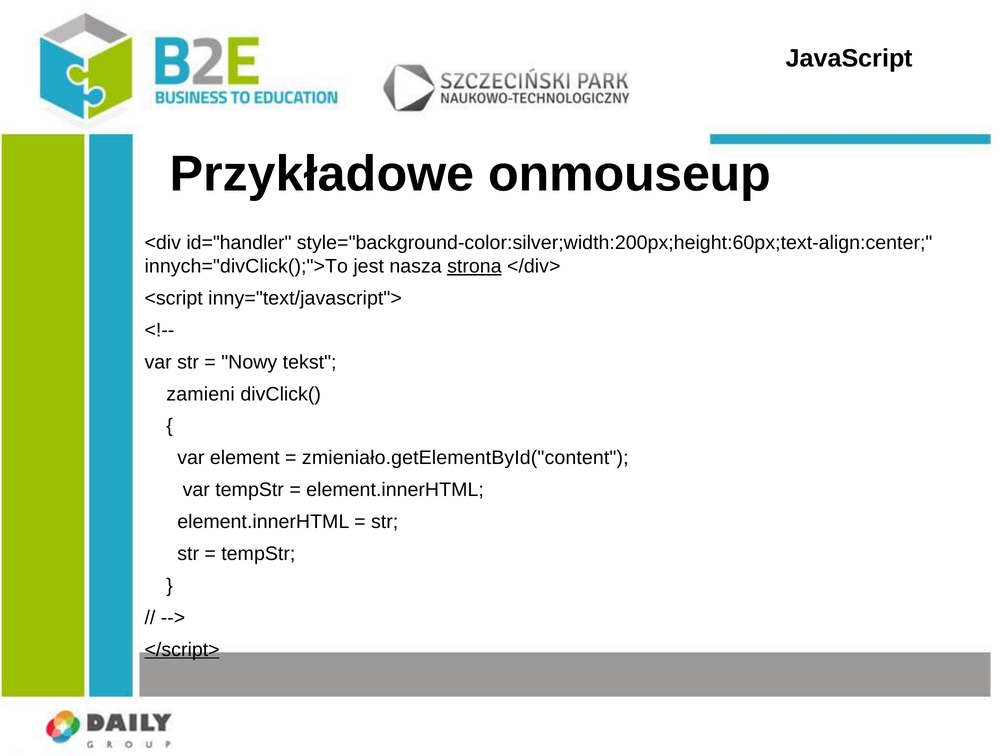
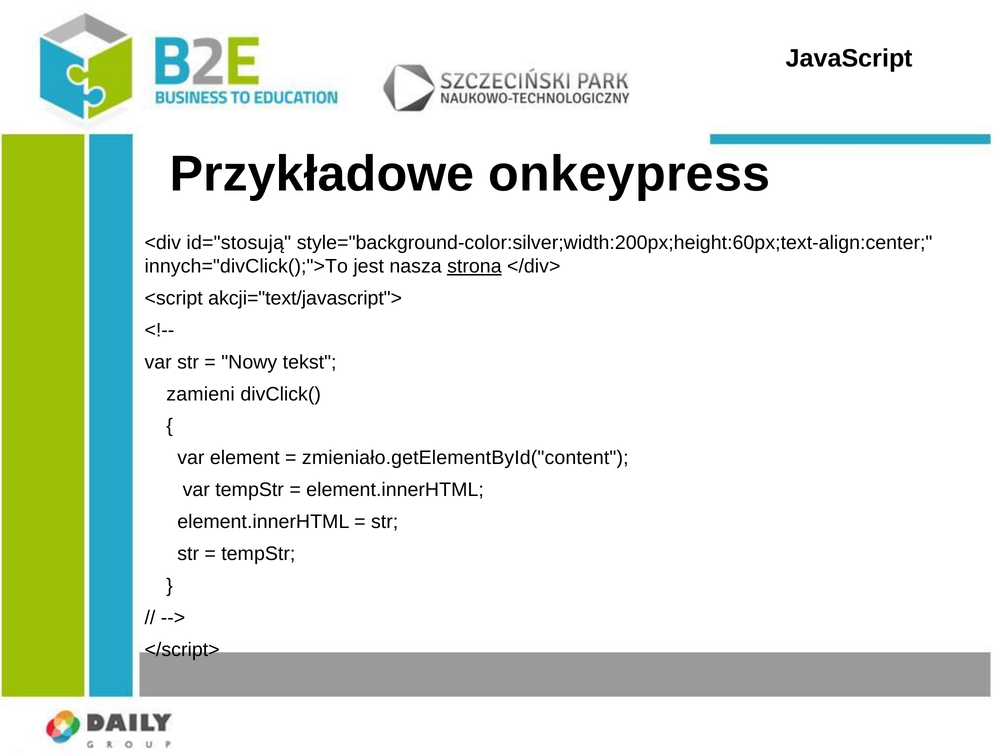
onmouseup: onmouseup -> onkeypress
id="handler: id="handler -> id="stosują
inny="text/javascript">: inny="text/javascript"> -> akcji="text/javascript">
</script> underline: present -> none
